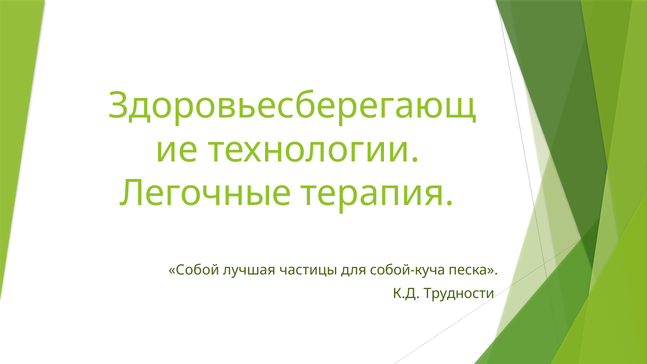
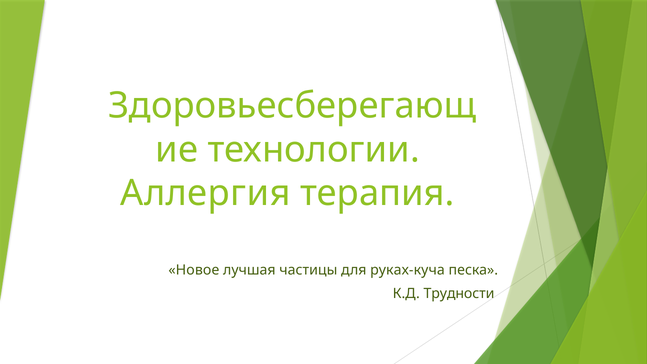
Легочные: Легочные -> Аллергия
Собой: Собой -> Новое
собой-куча: собой-куча -> руках-куча
